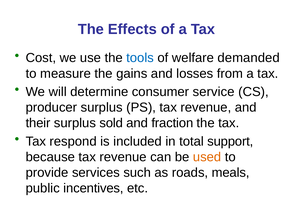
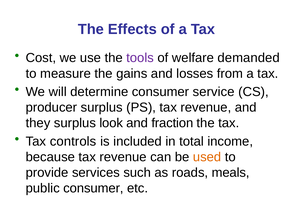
tools colour: blue -> purple
their: their -> they
sold: sold -> look
respond: respond -> controls
support: support -> income
public incentives: incentives -> consumer
